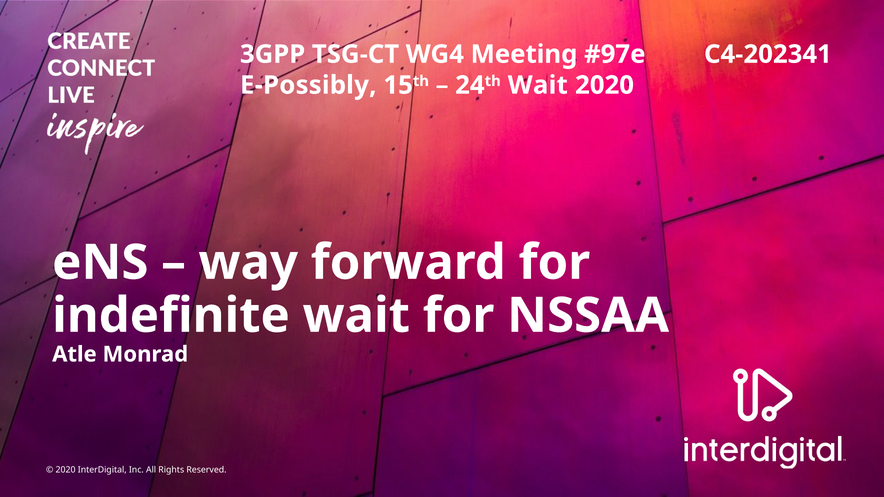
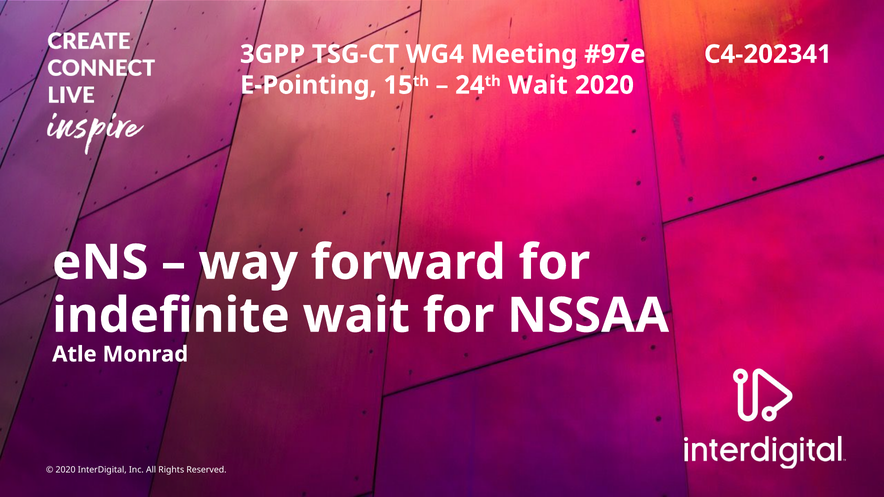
E-Possibly: E-Possibly -> E-Pointing
